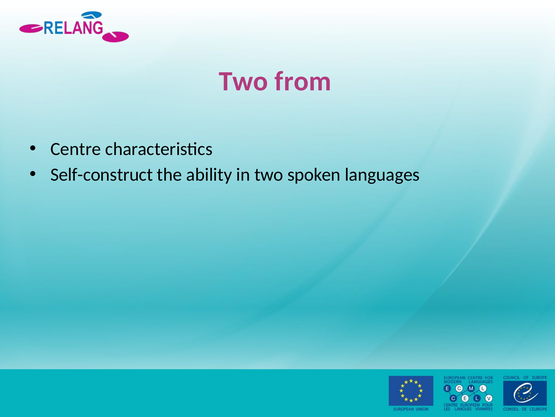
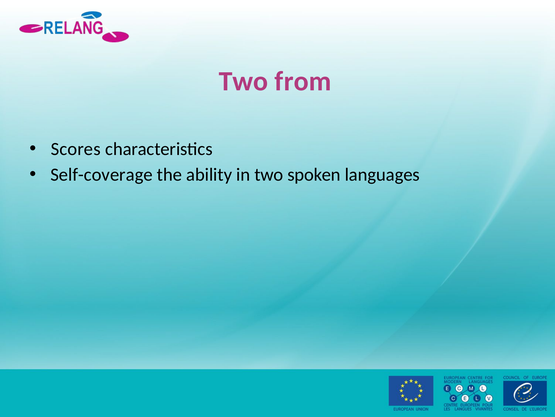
Centre: Centre -> Scores
Self-construct: Self-construct -> Self-coverage
